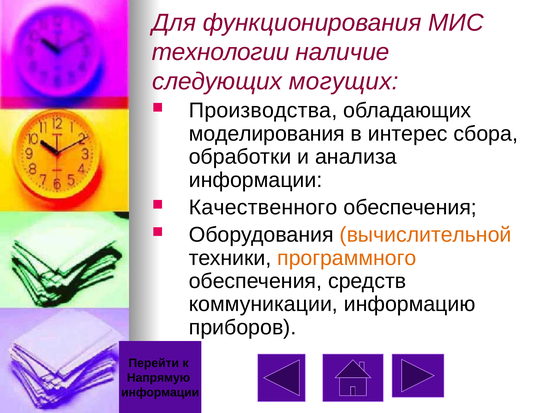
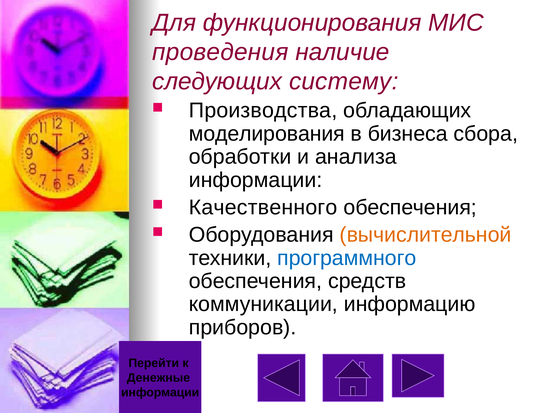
технологии: технологии -> проведения
могущих: могущих -> систему
интерес: интерес -> бизнеса
программного colour: orange -> blue
Напрямую: Напрямую -> Денежные
